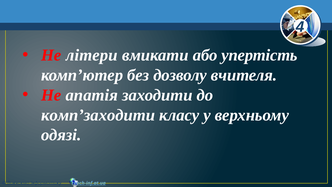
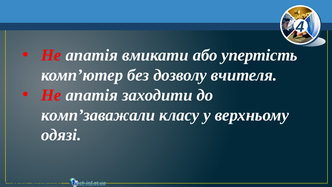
літери at (92, 55): літери -> апатія
комп’заходити: комп’заходити -> комп’заважали
